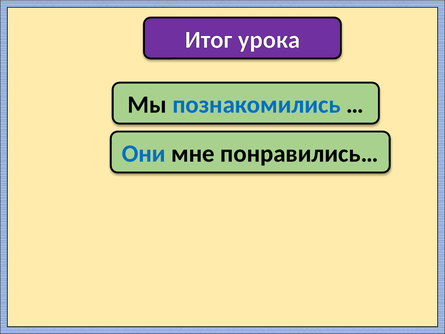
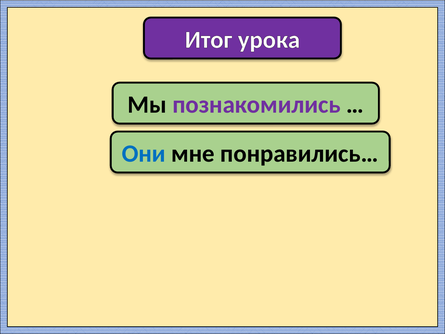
познакомились colour: blue -> purple
